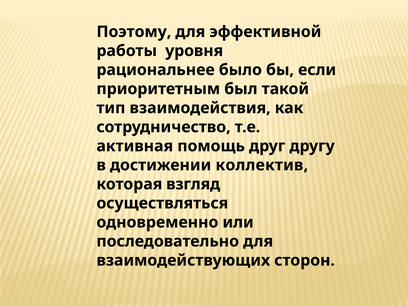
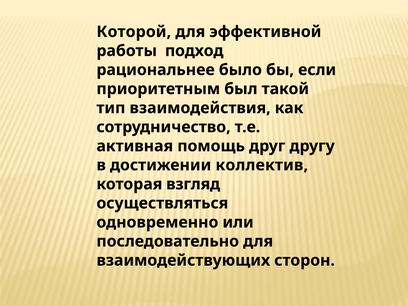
Поэтому: Поэтому -> Которой
уровня: уровня -> подход
